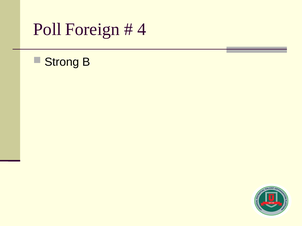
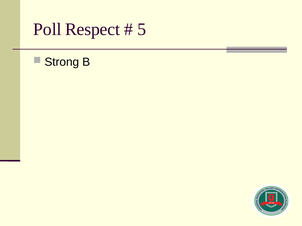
Foreign: Foreign -> Respect
4: 4 -> 5
